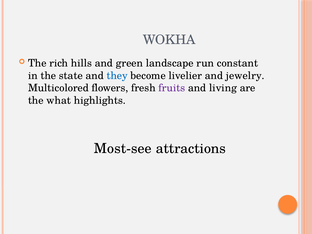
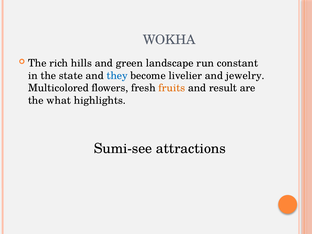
fruits colour: purple -> orange
living: living -> result
Most-see: Most-see -> Sumi-see
